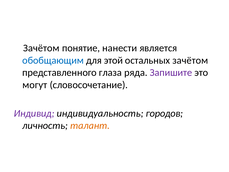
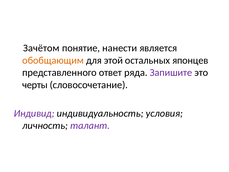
обобщающим colour: blue -> orange
остальных зачётом: зачётом -> японцев
глаза: глаза -> ответ
могут: могут -> черты
городов: городов -> условия
талант colour: orange -> purple
